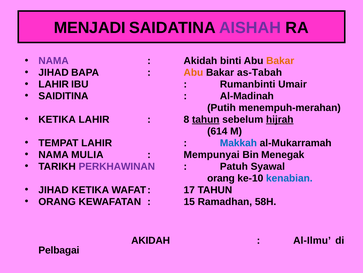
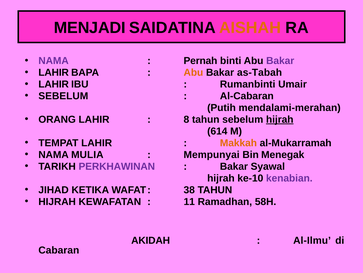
AISHAH colour: purple -> orange
Akidah at (200, 61): Akidah -> Pernah
Bakar at (280, 61) colour: orange -> purple
JIHAD at (54, 72): JIHAD -> LAHIR
SAIDITINA at (63, 96): SAIDITINA -> SEBELUM
Al-Madinah: Al-Madinah -> Al-Cabaran
menempuh-merahan: menempuh-merahan -> mendalami-merahan
KETIKA at (57, 119): KETIKA -> ORANG
tahun at (206, 119) underline: present -> none
Makkah colour: blue -> orange
Patuh at (234, 166): Patuh -> Bakar
orang at (221, 178): orang -> hijrah
kenabian colour: blue -> purple
17: 17 -> 38
ORANG at (57, 201): ORANG -> HIJRAH
15: 15 -> 11
Pelbagai: Pelbagai -> Cabaran
